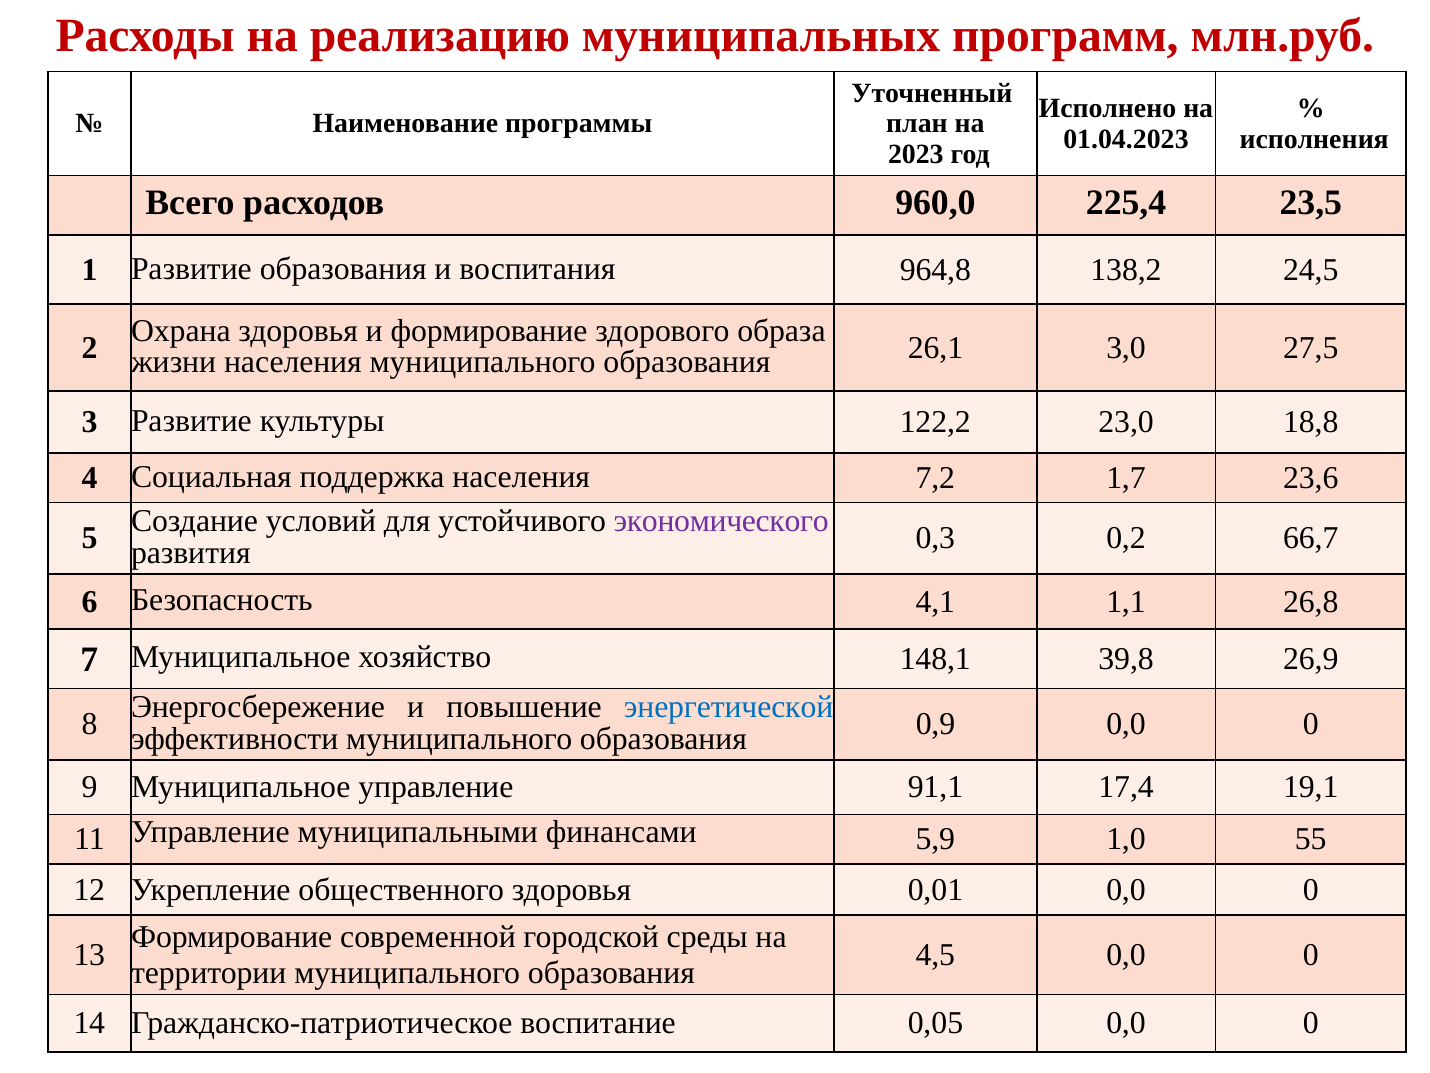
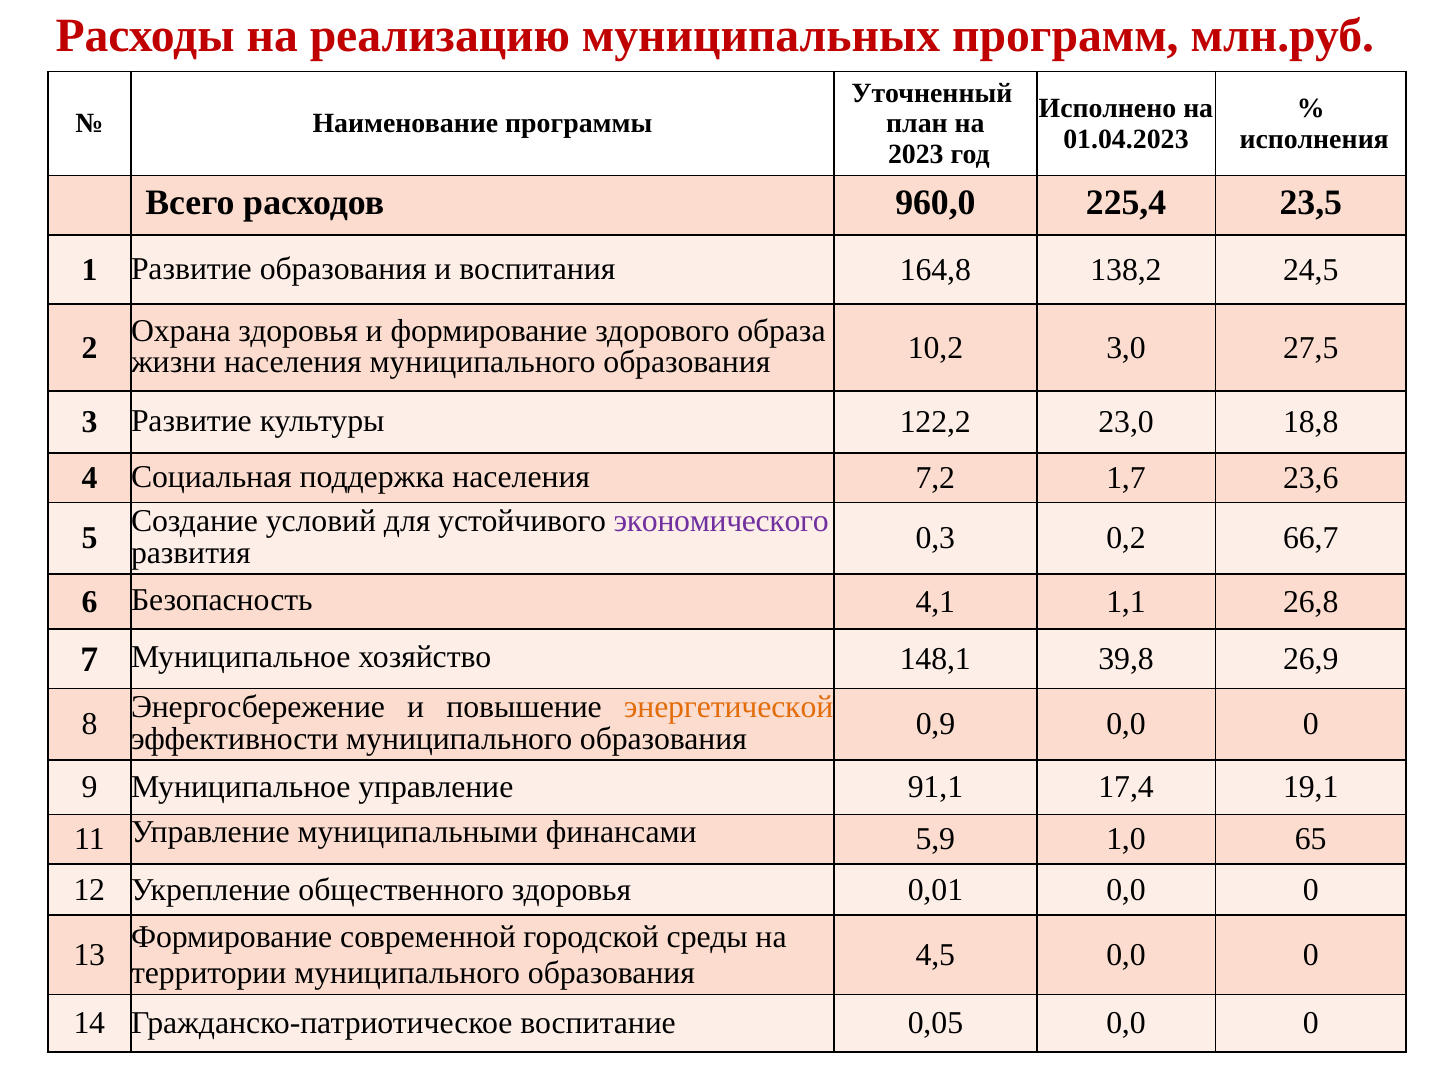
964,8: 964,8 -> 164,8
26,1: 26,1 -> 10,2
энергетической colour: blue -> orange
55: 55 -> 65
